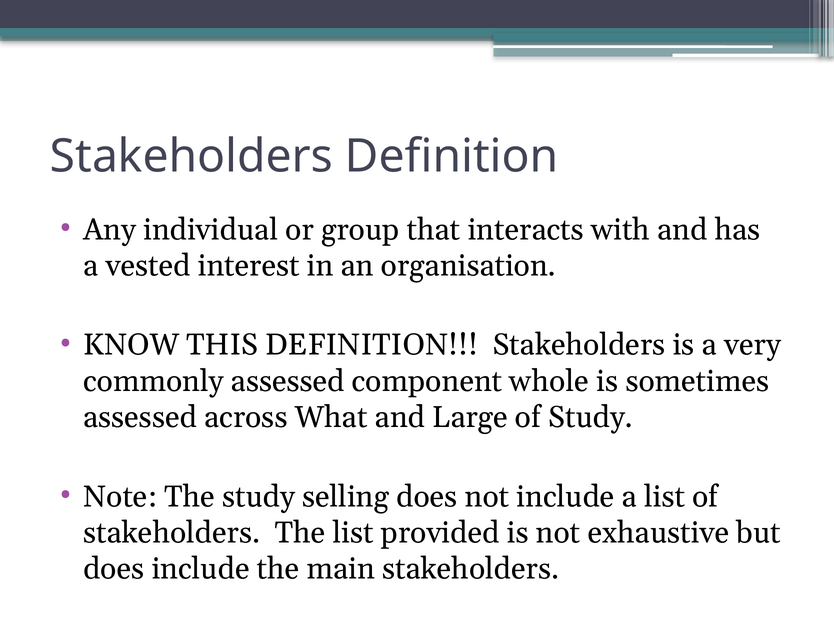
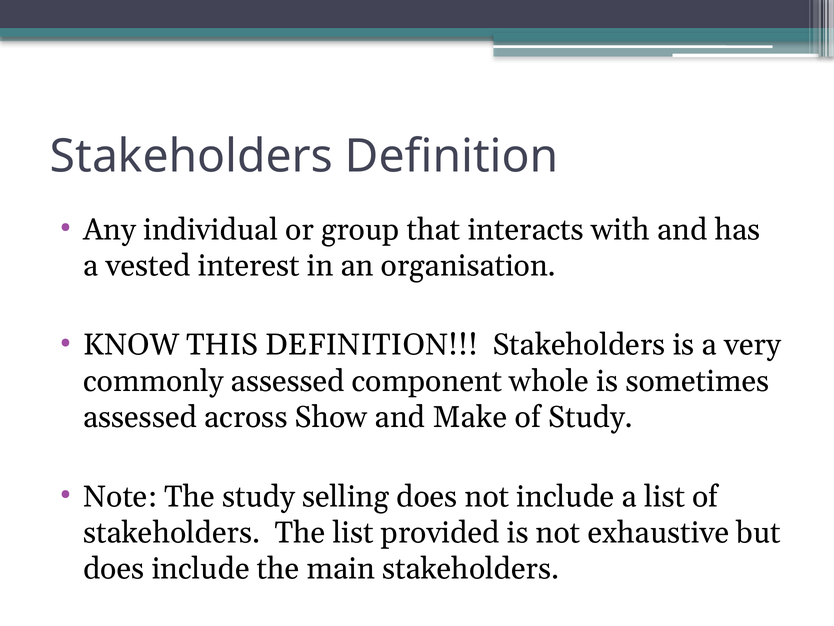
What: What -> Show
Large: Large -> Make
